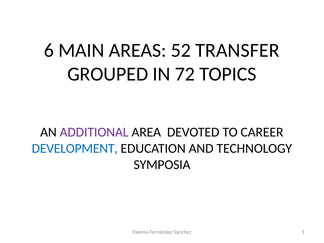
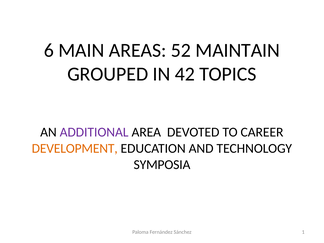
TRANSFER: TRANSFER -> MAINTAIN
72: 72 -> 42
DEVELOPMENT colour: blue -> orange
